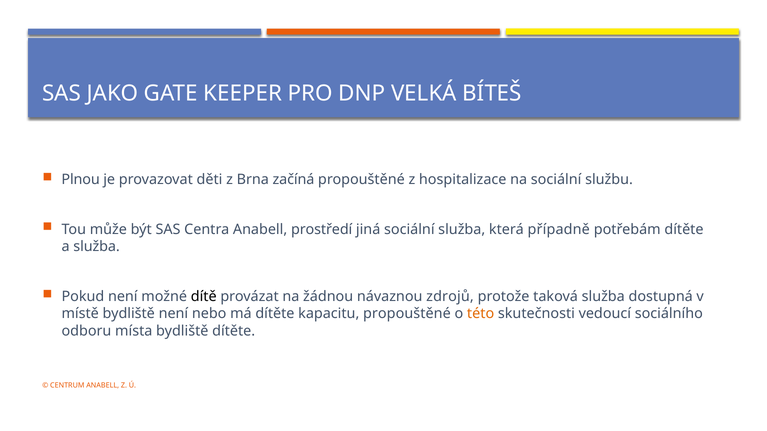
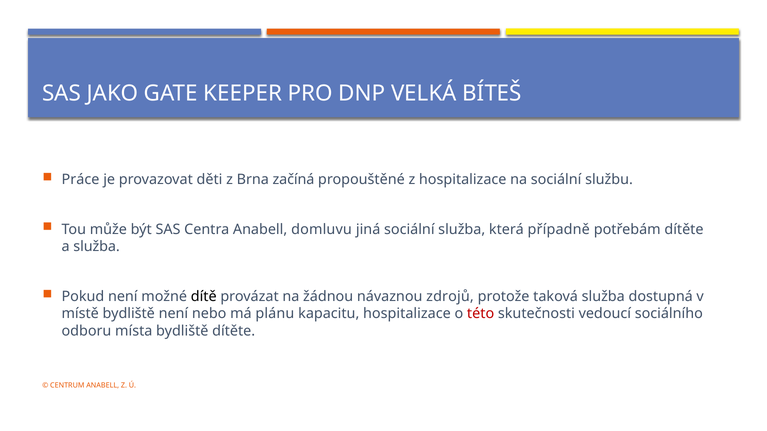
Plnou: Plnou -> Práce
prostředí: prostředí -> domluvu
má dítěte: dítěte -> plánu
kapacitu propouštěné: propouštěné -> hospitalizace
této colour: orange -> red
